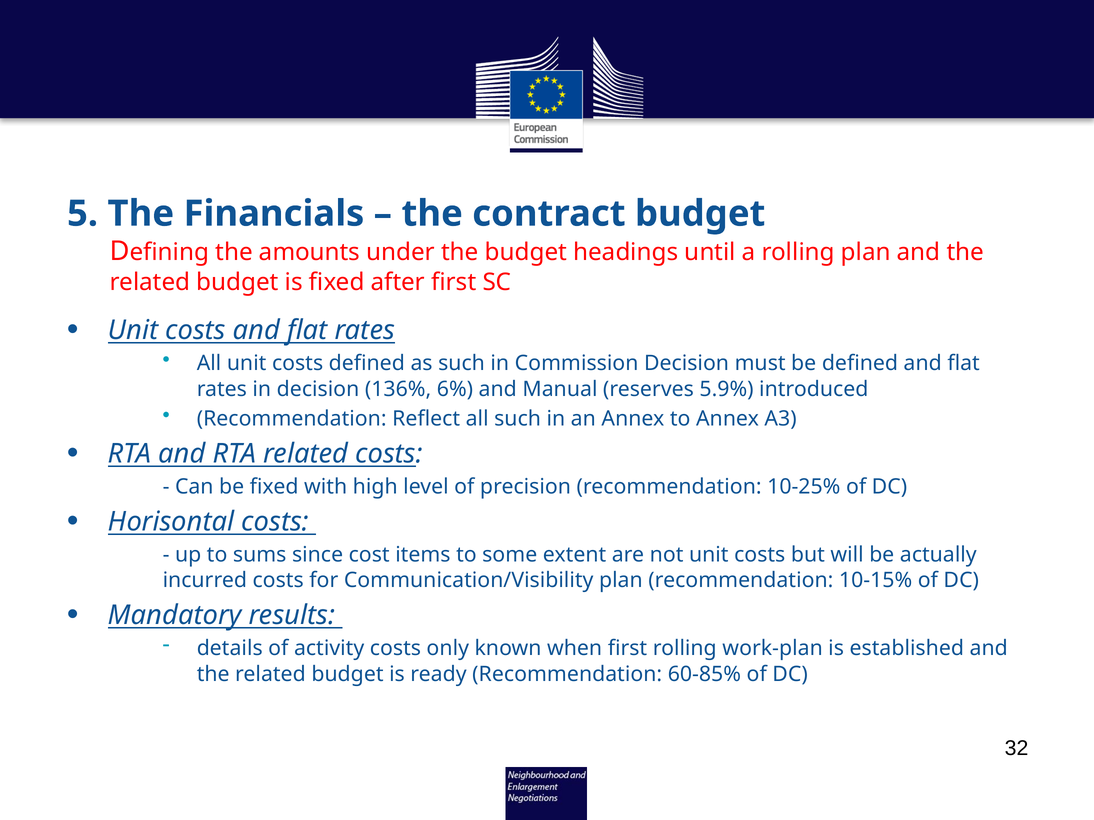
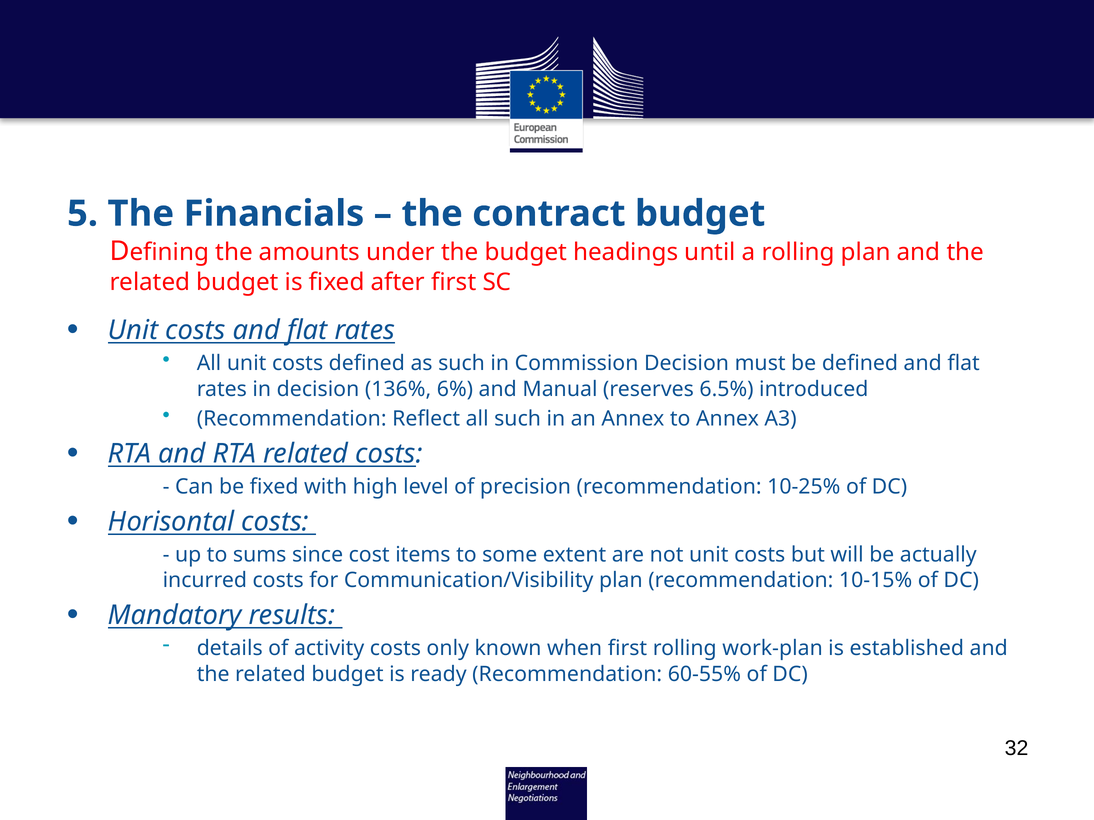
5.9%: 5.9% -> 6.5%
60-85%: 60-85% -> 60-55%
